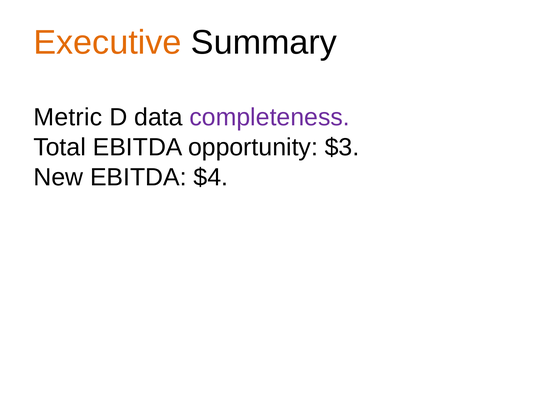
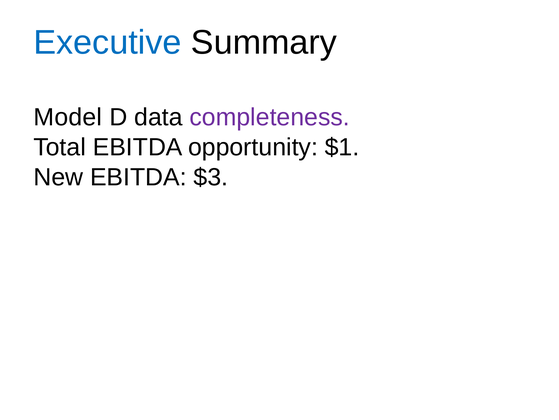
Executive colour: orange -> blue
Metric: Metric -> Model
$3: $3 -> $1
$4: $4 -> $3
